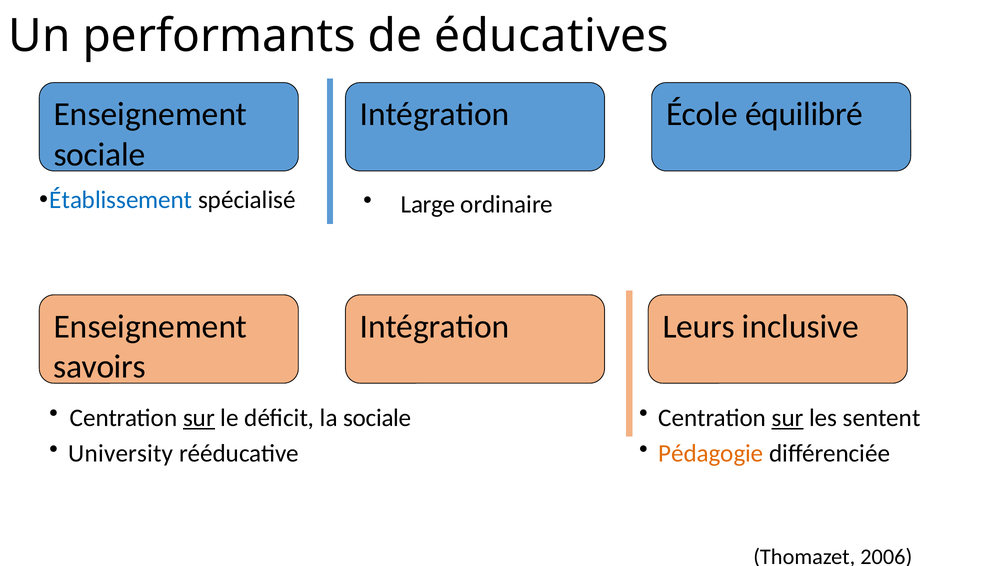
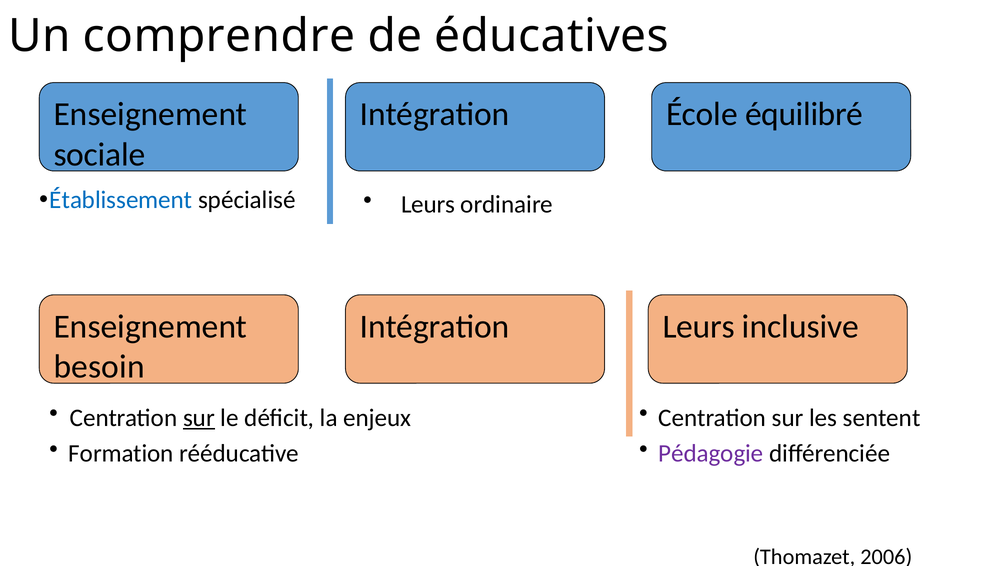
performants: performants -> comprendre
Large at (428, 204): Large -> Leurs
savoirs: savoirs -> besoin
la sociale: sociale -> enjeux
sur at (788, 417) underline: present -> none
University: University -> Formation
Pédagogie colour: orange -> purple
